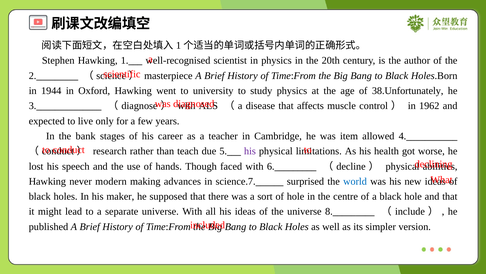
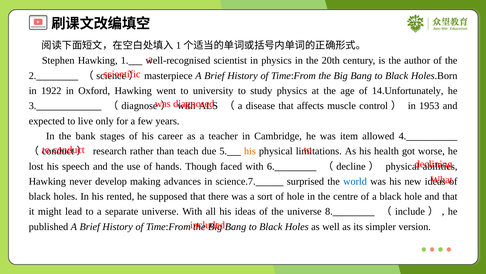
1944: 1944 -> 1922
38.Unfortunately: 38.Unfortunately -> 14.Unfortunately
1962: 1962 -> 1953
his at (250, 151) colour: purple -> orange
modern: modern -> develop
maker: maker -> rented
